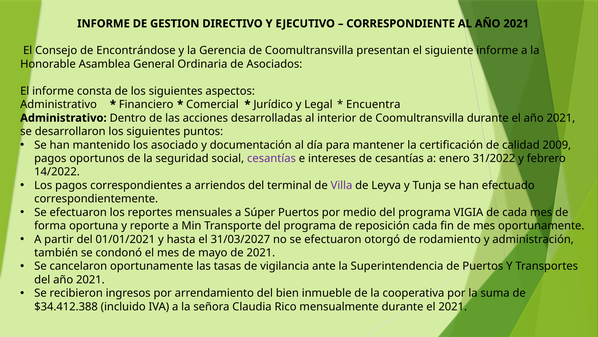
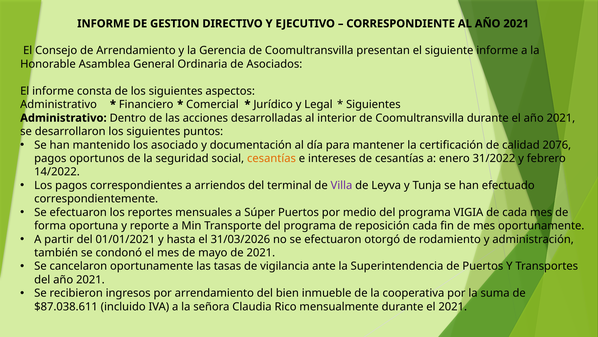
de Encontrándose: Encontrándose -> Arrendamiento
Encuentra at (373, 104): Encuentra -> Siguientes
2009: 2009 -> 2076
cesantías at (271, 158) colour: purple -> orange
31/03/2027: 31/03/2027 -> 31/03/2026
$34.412.388: $34.412.388 -> $87.038.611
